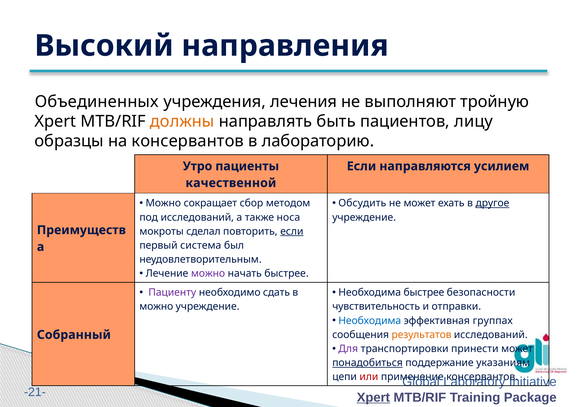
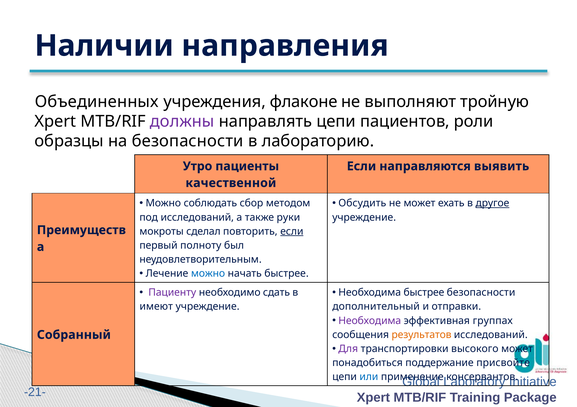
Высокий: Высокий -> Наличии
лечения: лечения -> флаконе
должны colour: orange -> purple
направлять быть: быть -> цепи
лицу: лицу -> роли
на консервантов: консервантов -> безопасности
усилием: усилием -> выявить
сокращает: сокращает -> соблюдать
носа: носа -> руки
система: система -> полноту
можно at (208, 274) colour: purple -> blue
можно at (156, 307): можно -> имеют
чувствительность: чувствительность -> дополнительный
Необходима at (370, 321) colour: blue -> purple
принести: принести -> высокого
понадобиться underline: present -> none
указаниям: указаниям -> присвойте
или colour: red -> blue
Xpert at (373, 398) underline: present -> none
